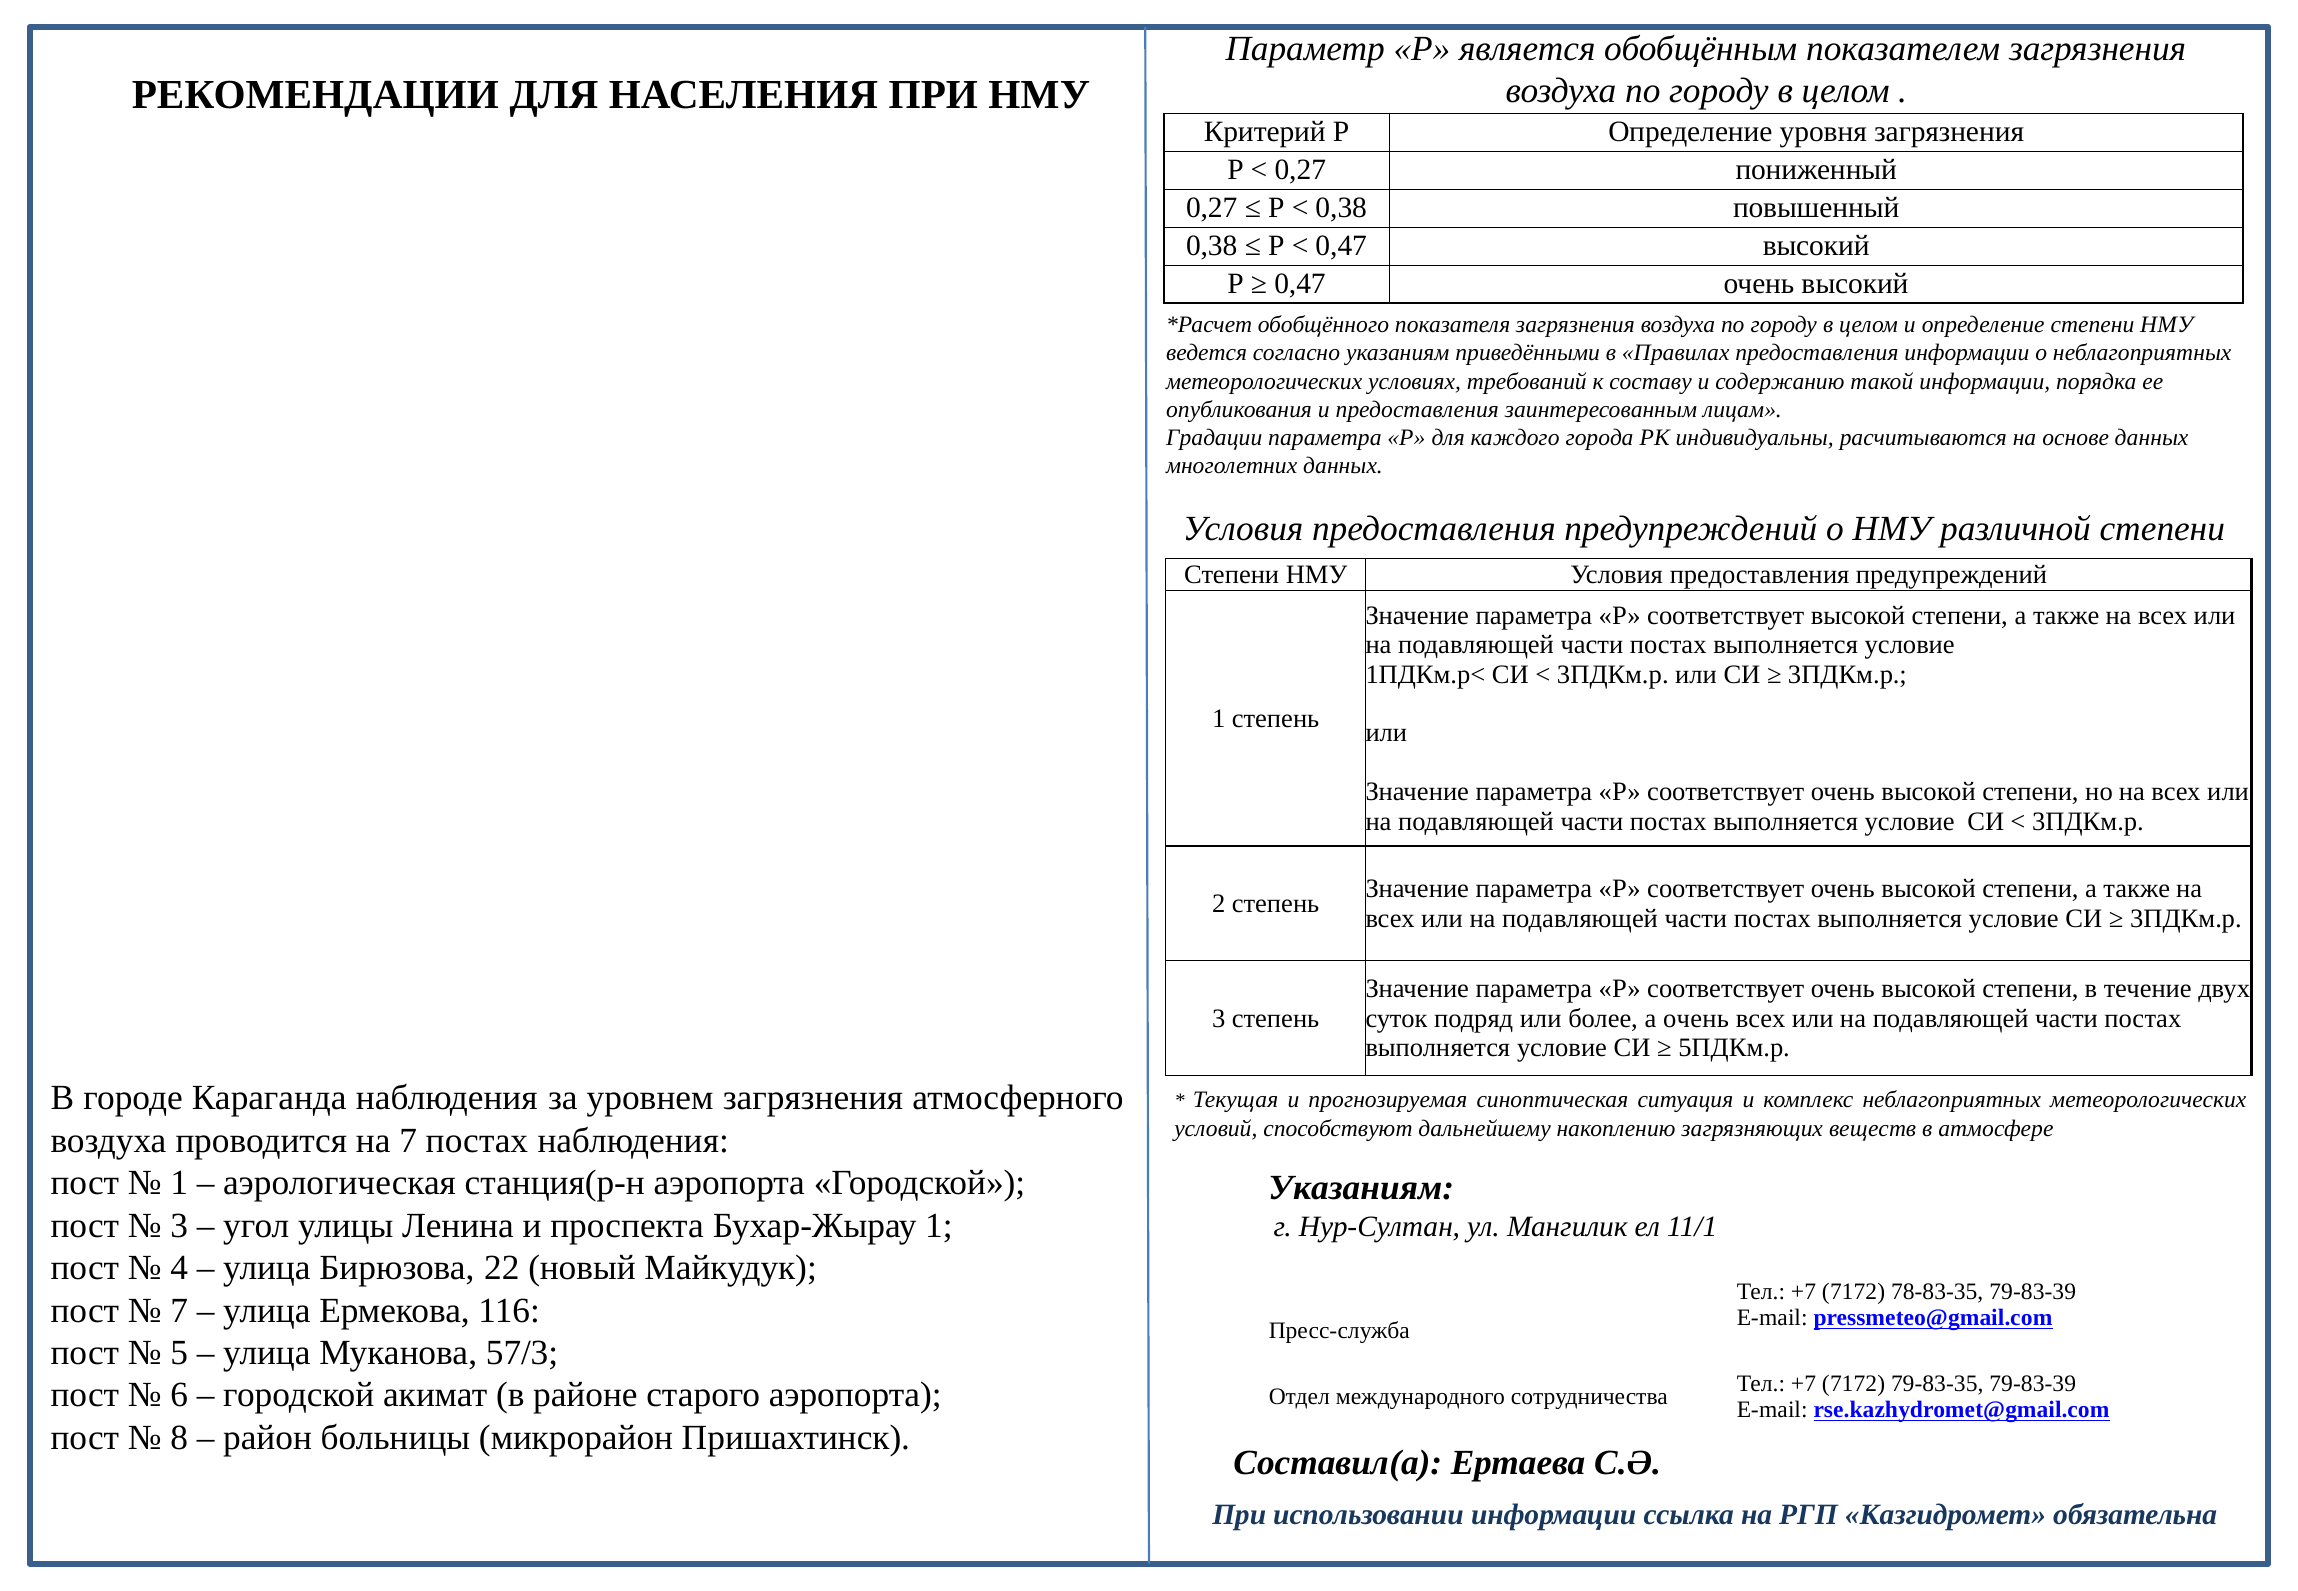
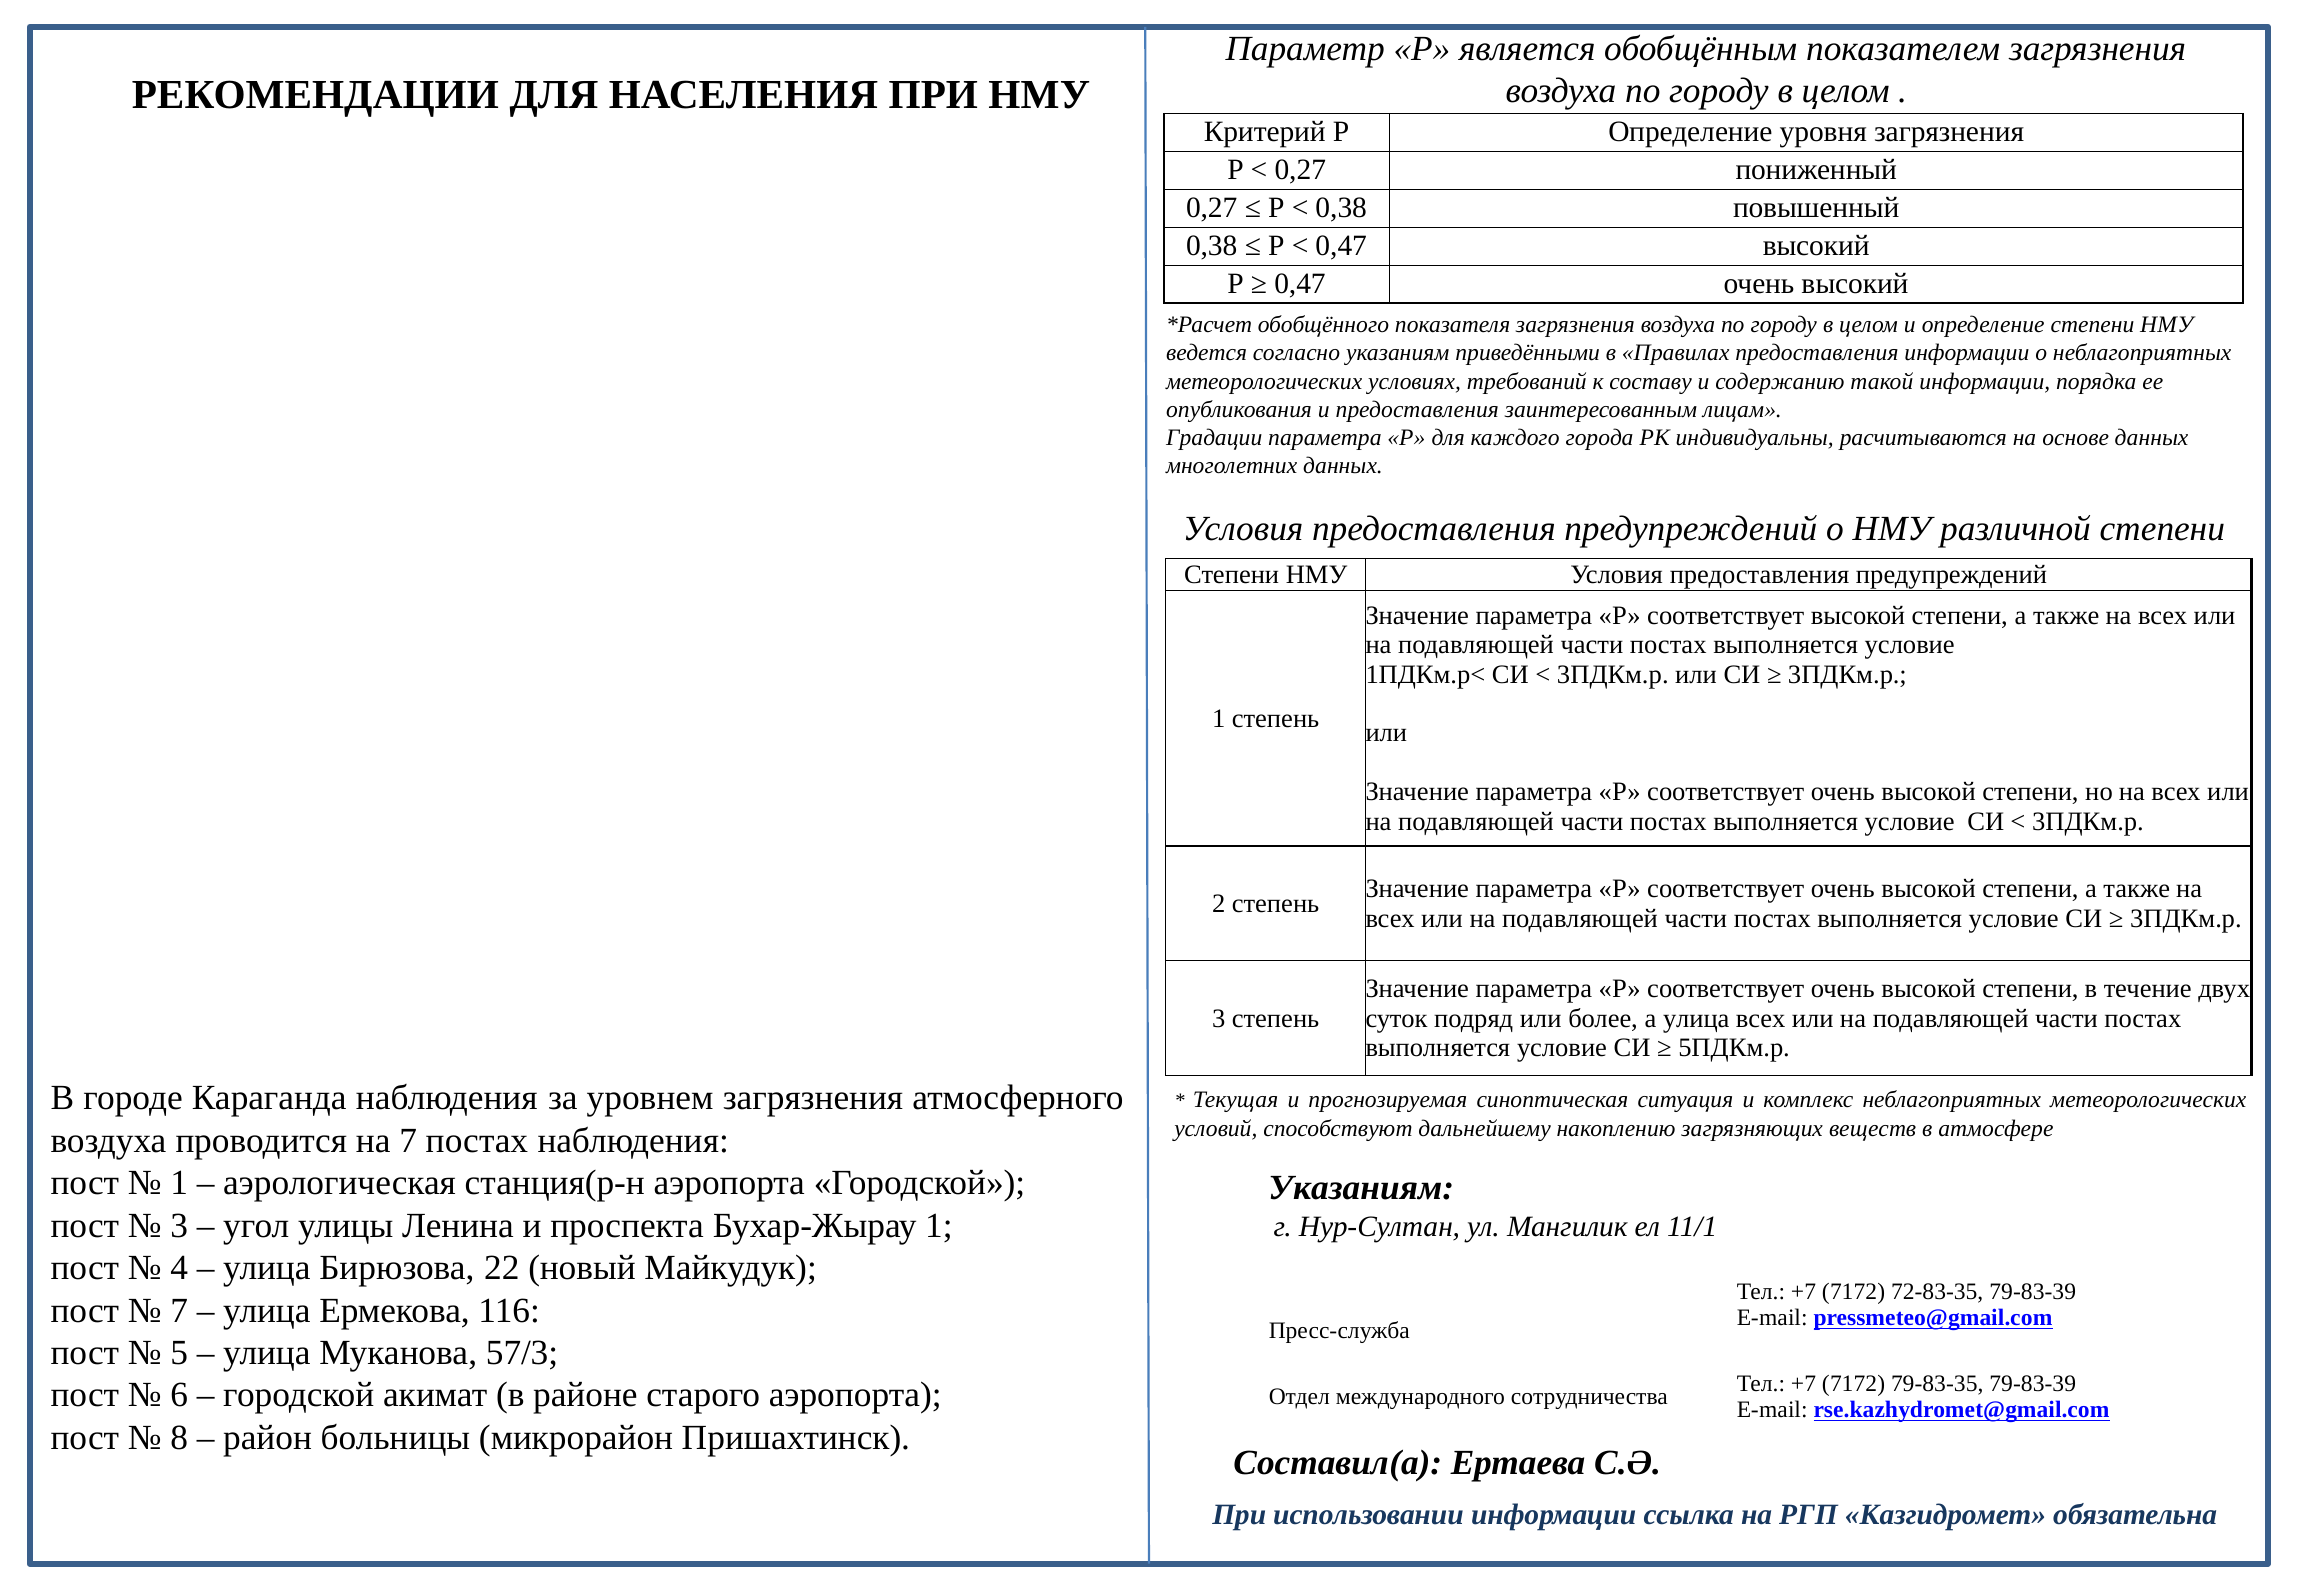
а очень: очень -> улица
78-83-35: 78-83-35 -> 72-83-35
